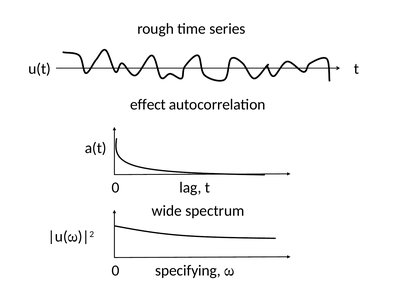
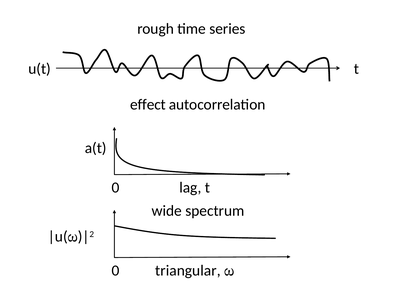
specifying: specifying -> triangular
